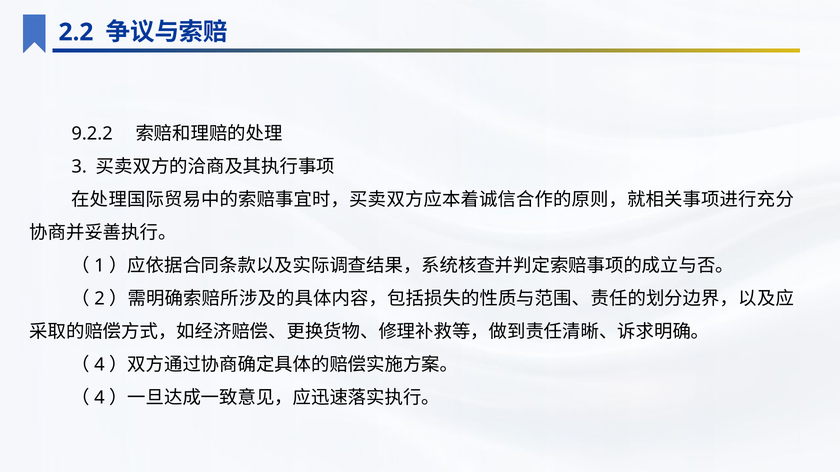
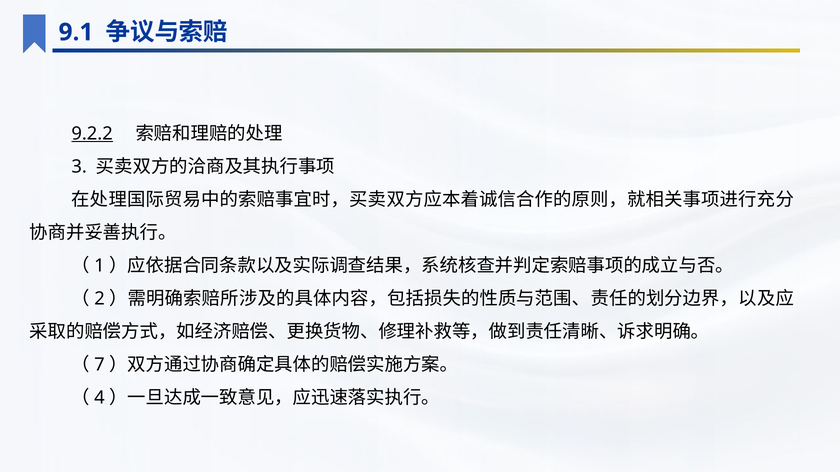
2.2: 2.2 -> 9.1
9.2.2 underline: none -> present
4 at (99, 365): 4 -> 7
